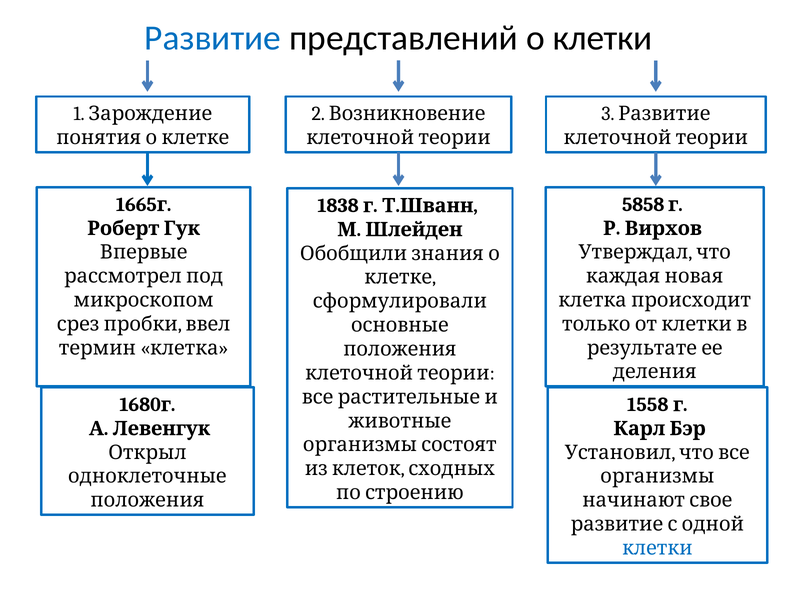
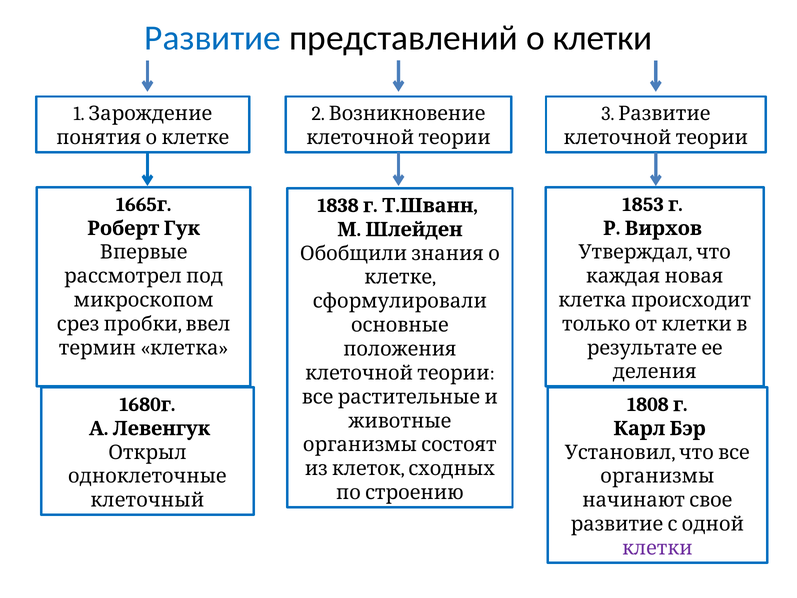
5858: 5858 -> 1853
1558: 1558 -> 1808
положения at (147, 500): положения -> клеточный
клетки at (657, 548) colour: blue -> purple
